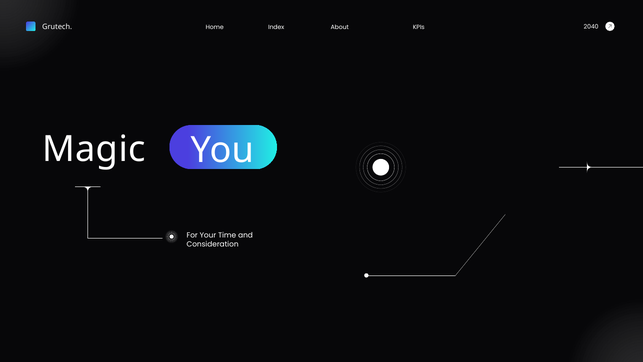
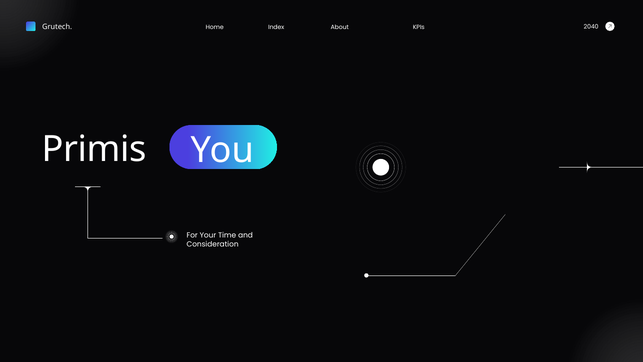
Magic: Magic -> Primis
